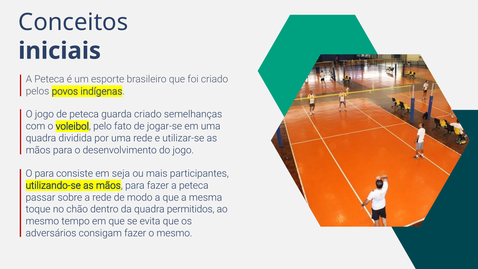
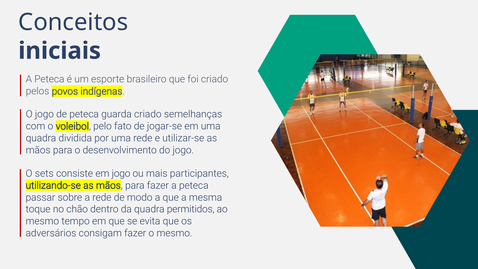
O para: para -> sets
em seja: seja -> jogo
